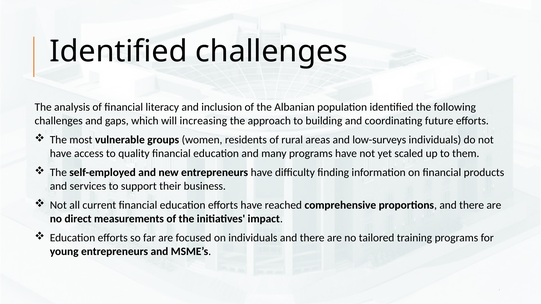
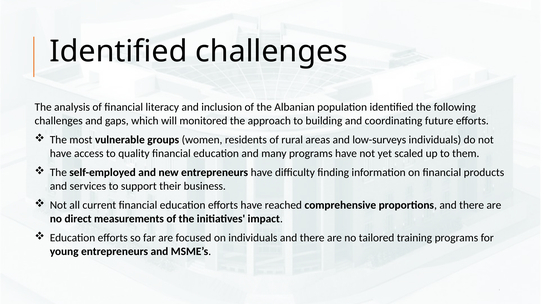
increasing: increasing -> monitored
